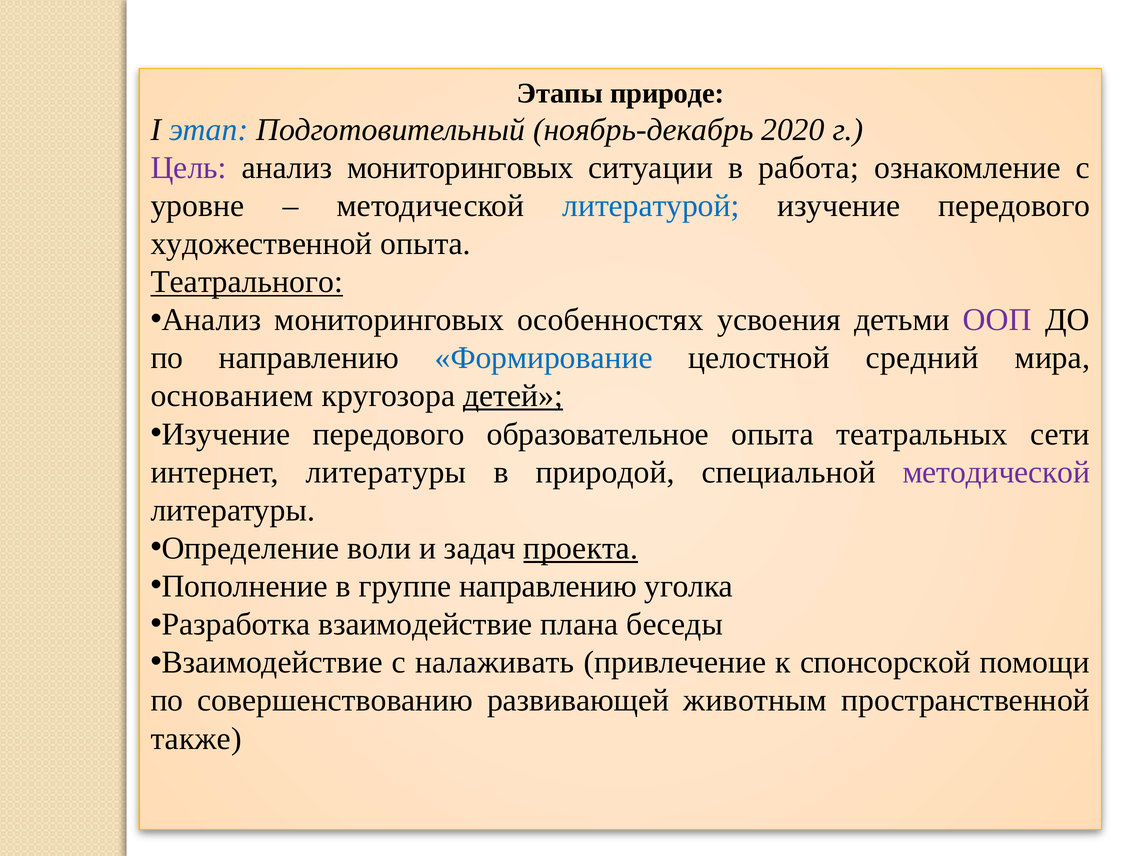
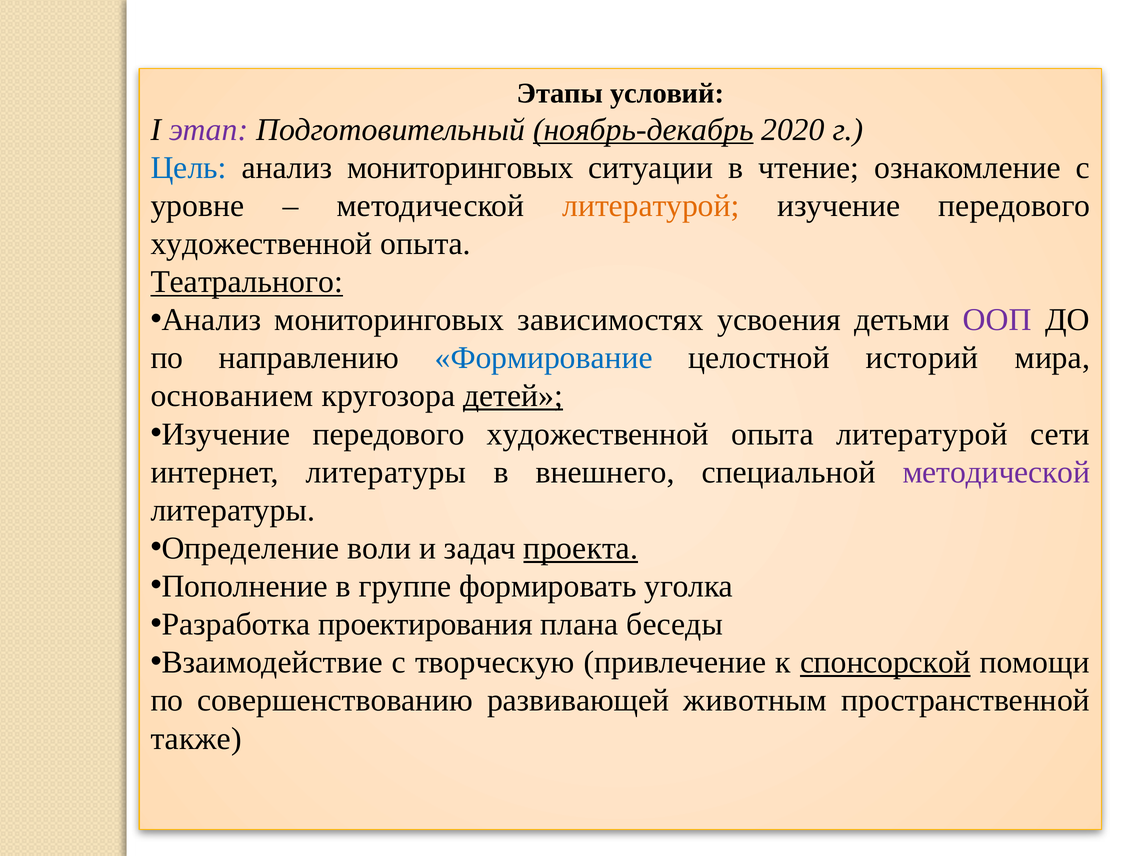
природе: природе -> условий
этап colour: blue -> purple
ноябрь-декабрь underline: none -> present
Цель colour: purple -> blue
работа: работа -> чтение
литературой at (651, 206) colour: blue -> orange
особенностях: особенностях -> зависимостях
средний: средний -> историй
образовательное at (598, 434): образовательное -> художественной
опыта театральных: театральных -> литературой
природой: природой -> внешнего
группе направлению: направлению -> формировать
Разработка взаимодействие: взаимодействие -> проектирования
налаживать: налаживать -> творческую
спонсорской underline: none -> present
